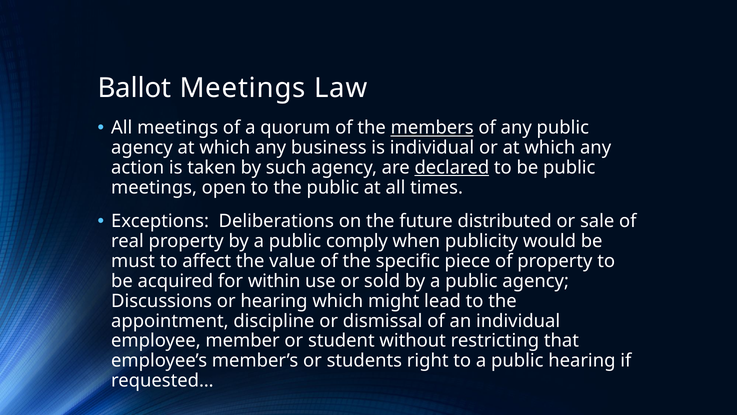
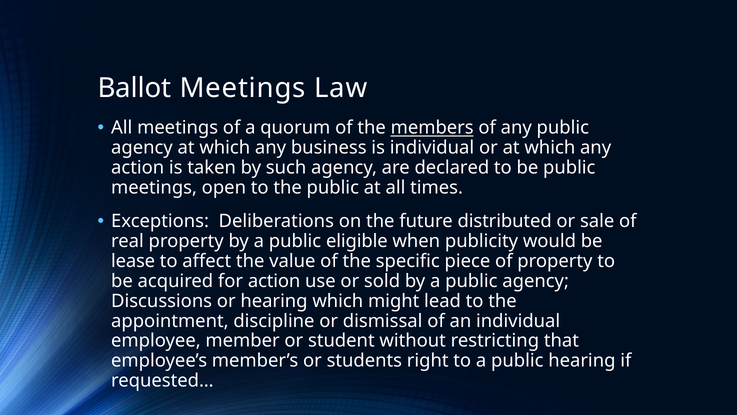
declared underline: present -> none
comply: comply -> eligible
must: must -> lease
for within: within -> action
